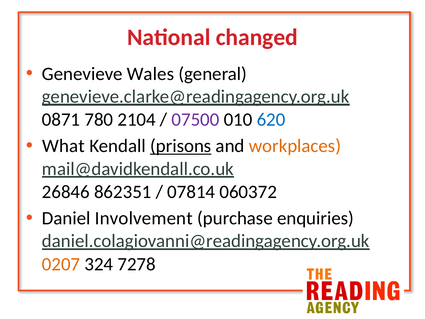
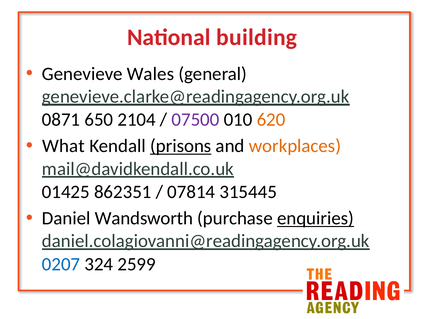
changed: changed -> building
780: 780 -> 650
620 colour: blue -> orange
26846: 26846 -> 01425
060372: 060372 -> 315445
Involvement: Involvement -> Wandsworth
enquiries underline: none -> present
0207 colour: orange -> blue
7278: 7278 -> 2599
